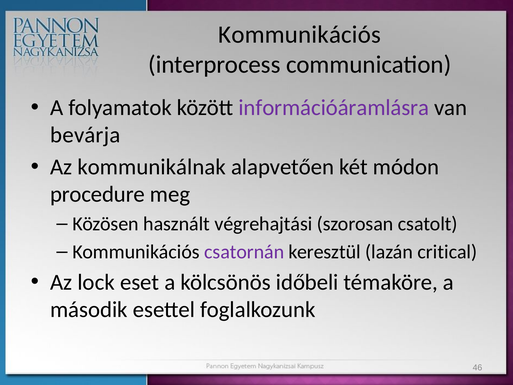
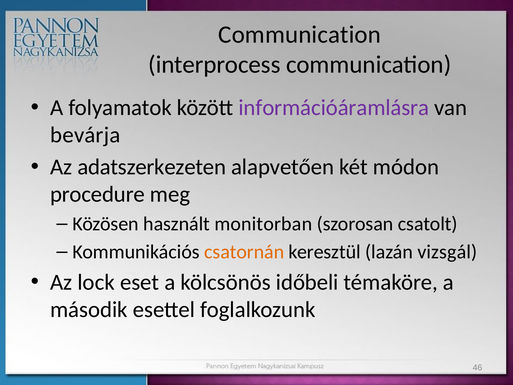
Kommunikációs at (300, 35): Kommunikációs -> Communication
kommunikálnak: kommunikálnak -> adatszerkezeten
végrehajtási: végrehajtási -> monitorban
csatornán colour: purple -> orange
critical: critical -> vizsgál
